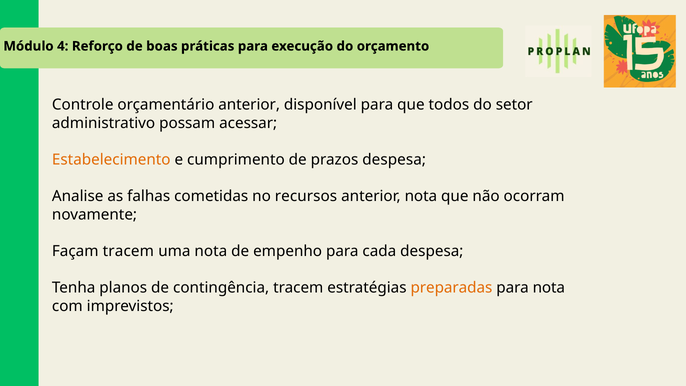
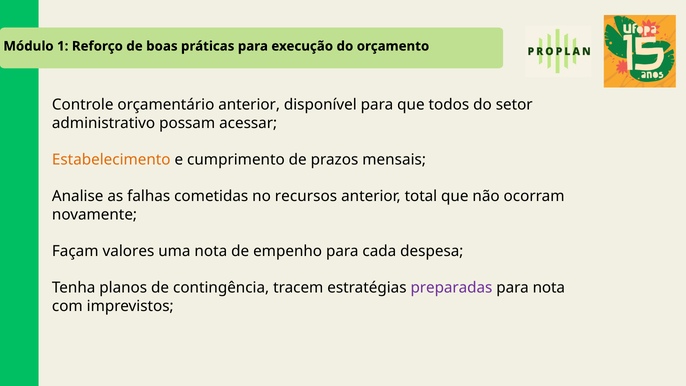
4: 4 -> 1
prazos despesa: despesa -> mensais
anterior nota: nota -> total
Façam tracem: tracem -> valores
preparadas colour: orange -> purple
